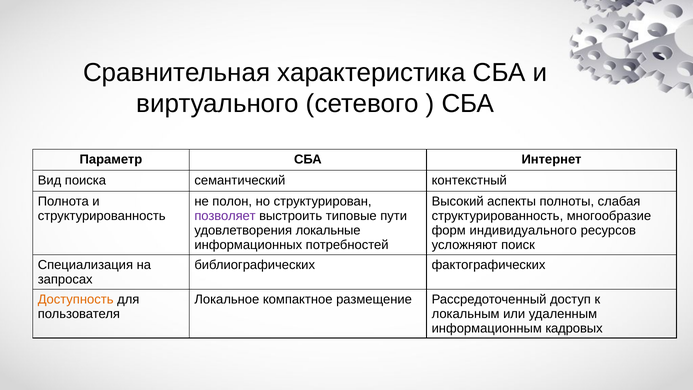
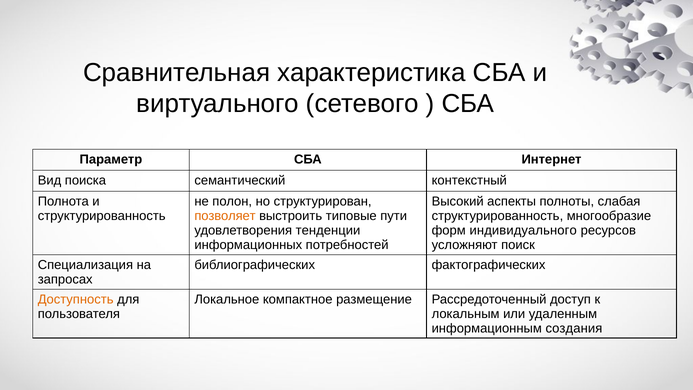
позволяет colour: purple -> orange
локальные: локальные -> тенденции
кадровых: кадровых -> создания
